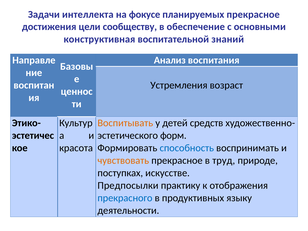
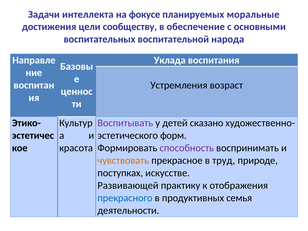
планируемых прекрасное: прекрасное -> моральные
конструктивная: конструктивная -> воспитательных
знаний: знаний -> народа
Анализ: Анализ -> Уклада
Воспитывать colour: orange -> purple
средств: средств -> сказано
способность colour: blue -> purple
Предпосылки: Предпосылки -> Развивающей
языку: языку -> семья
